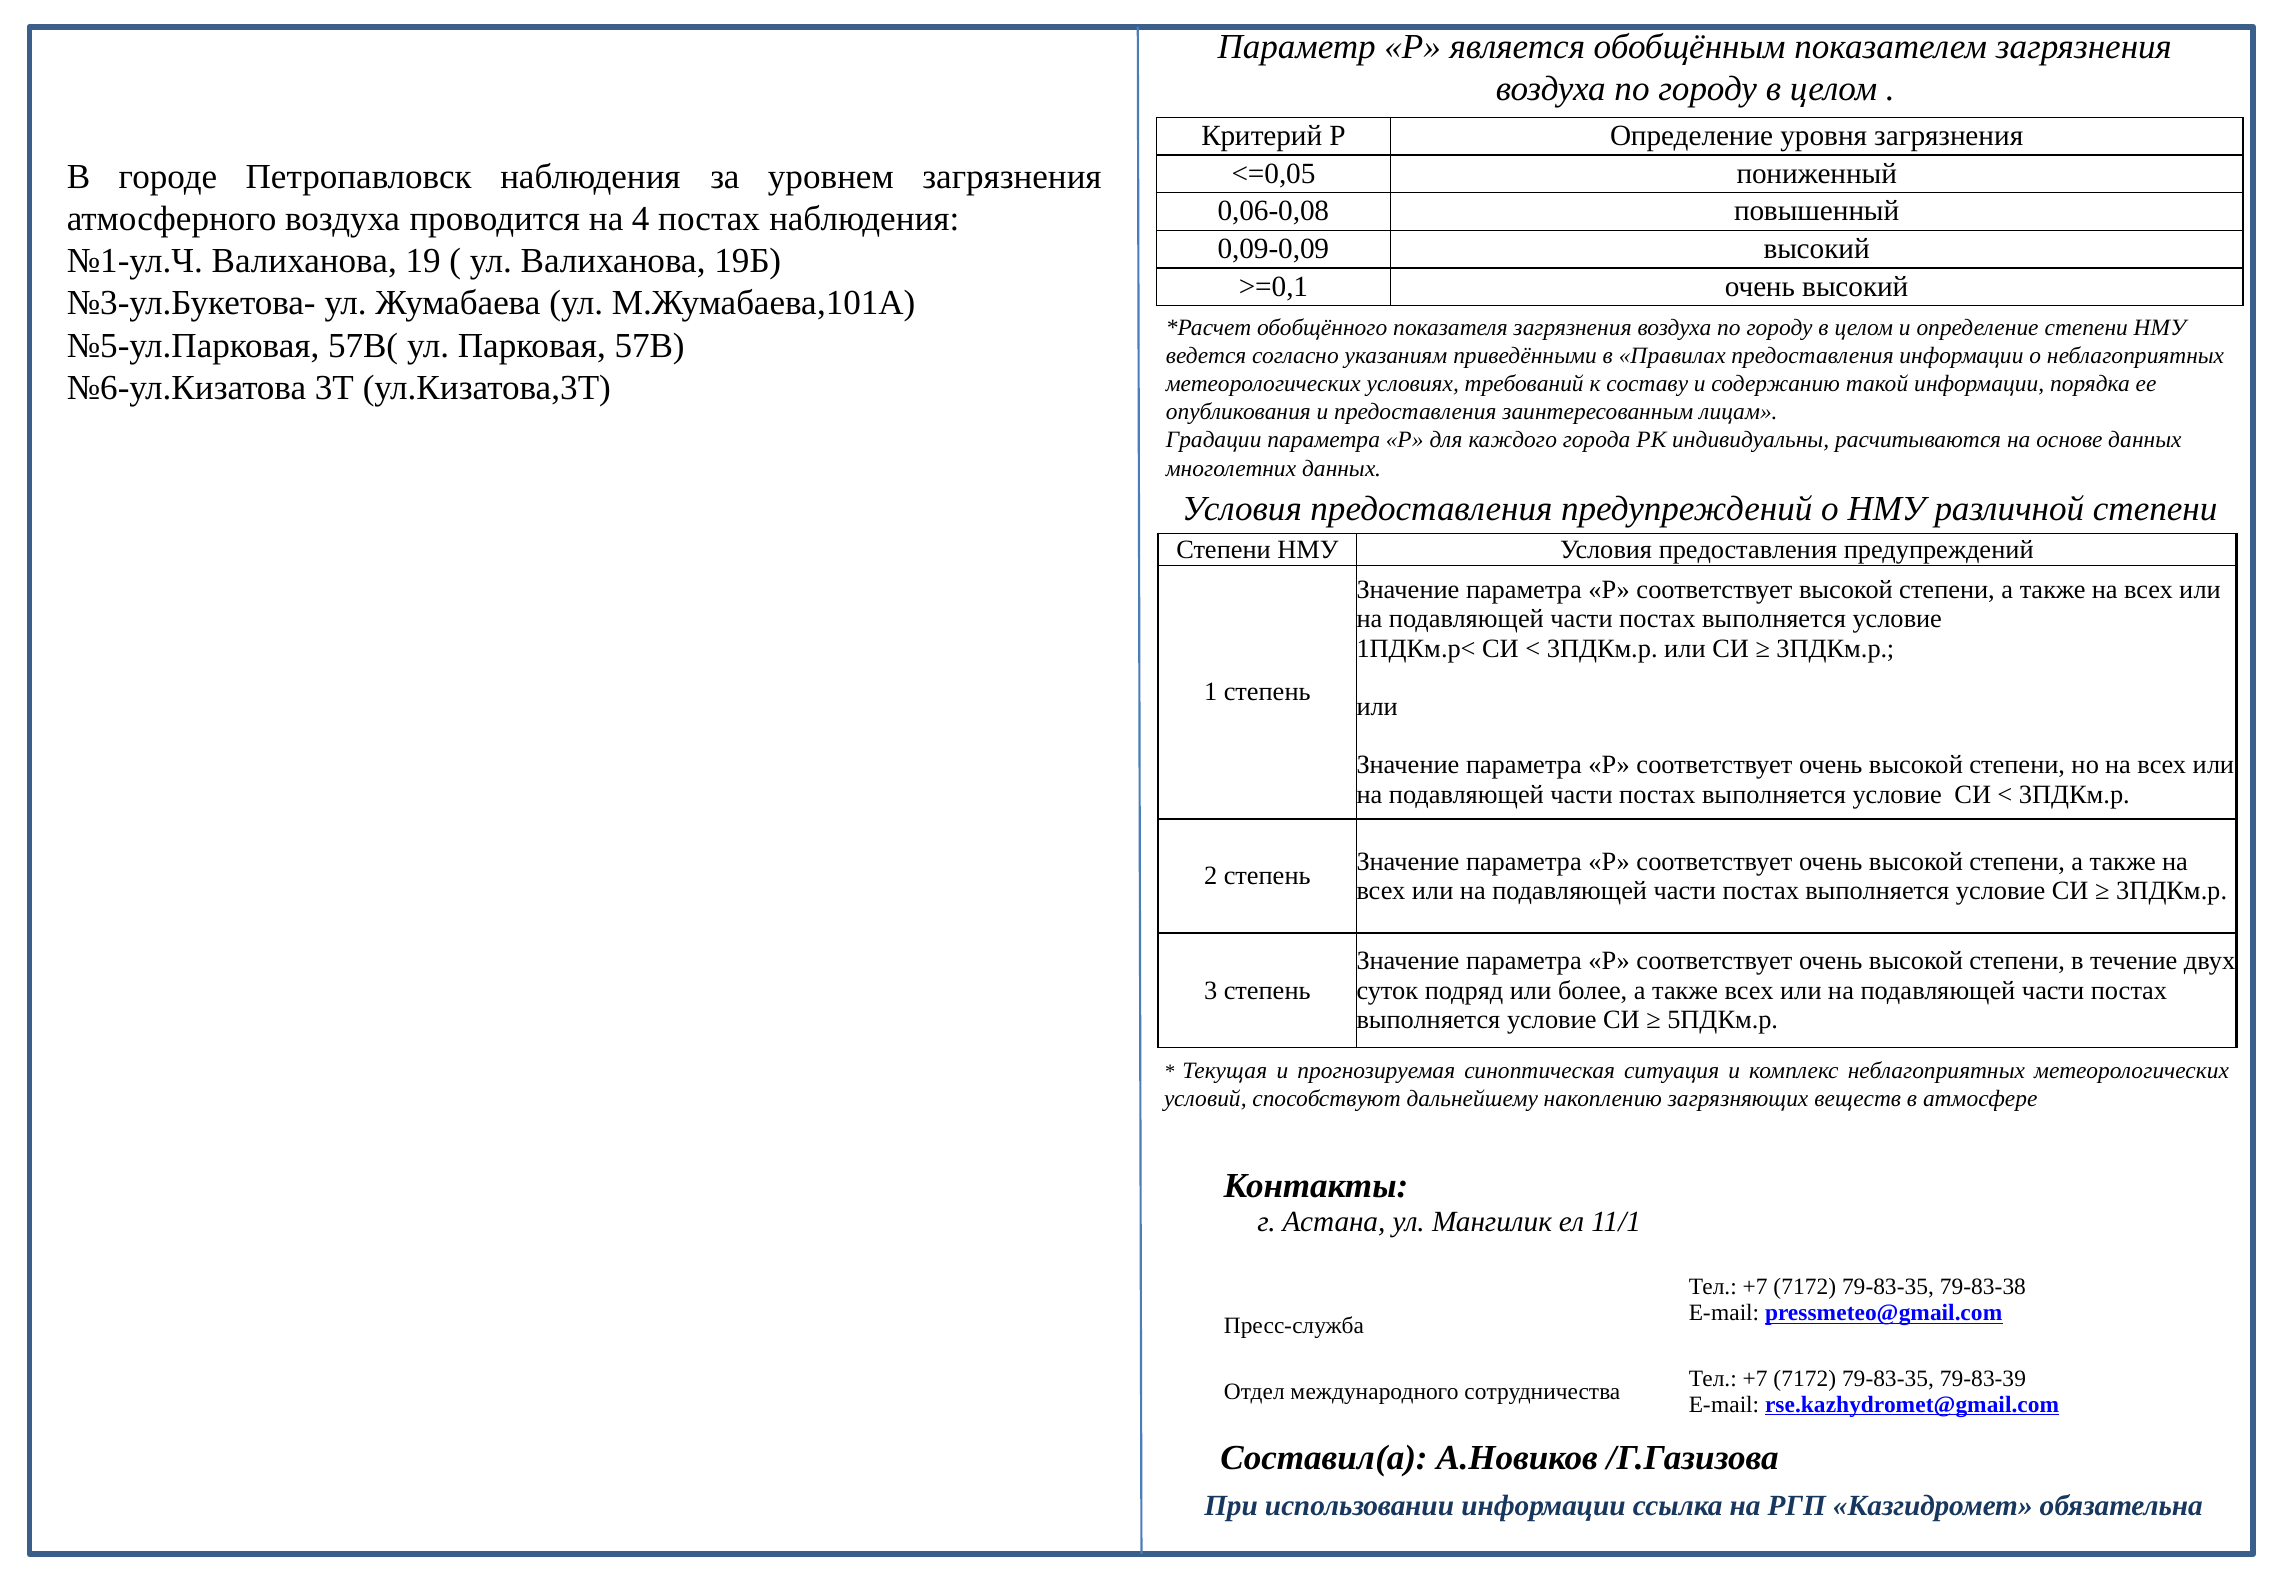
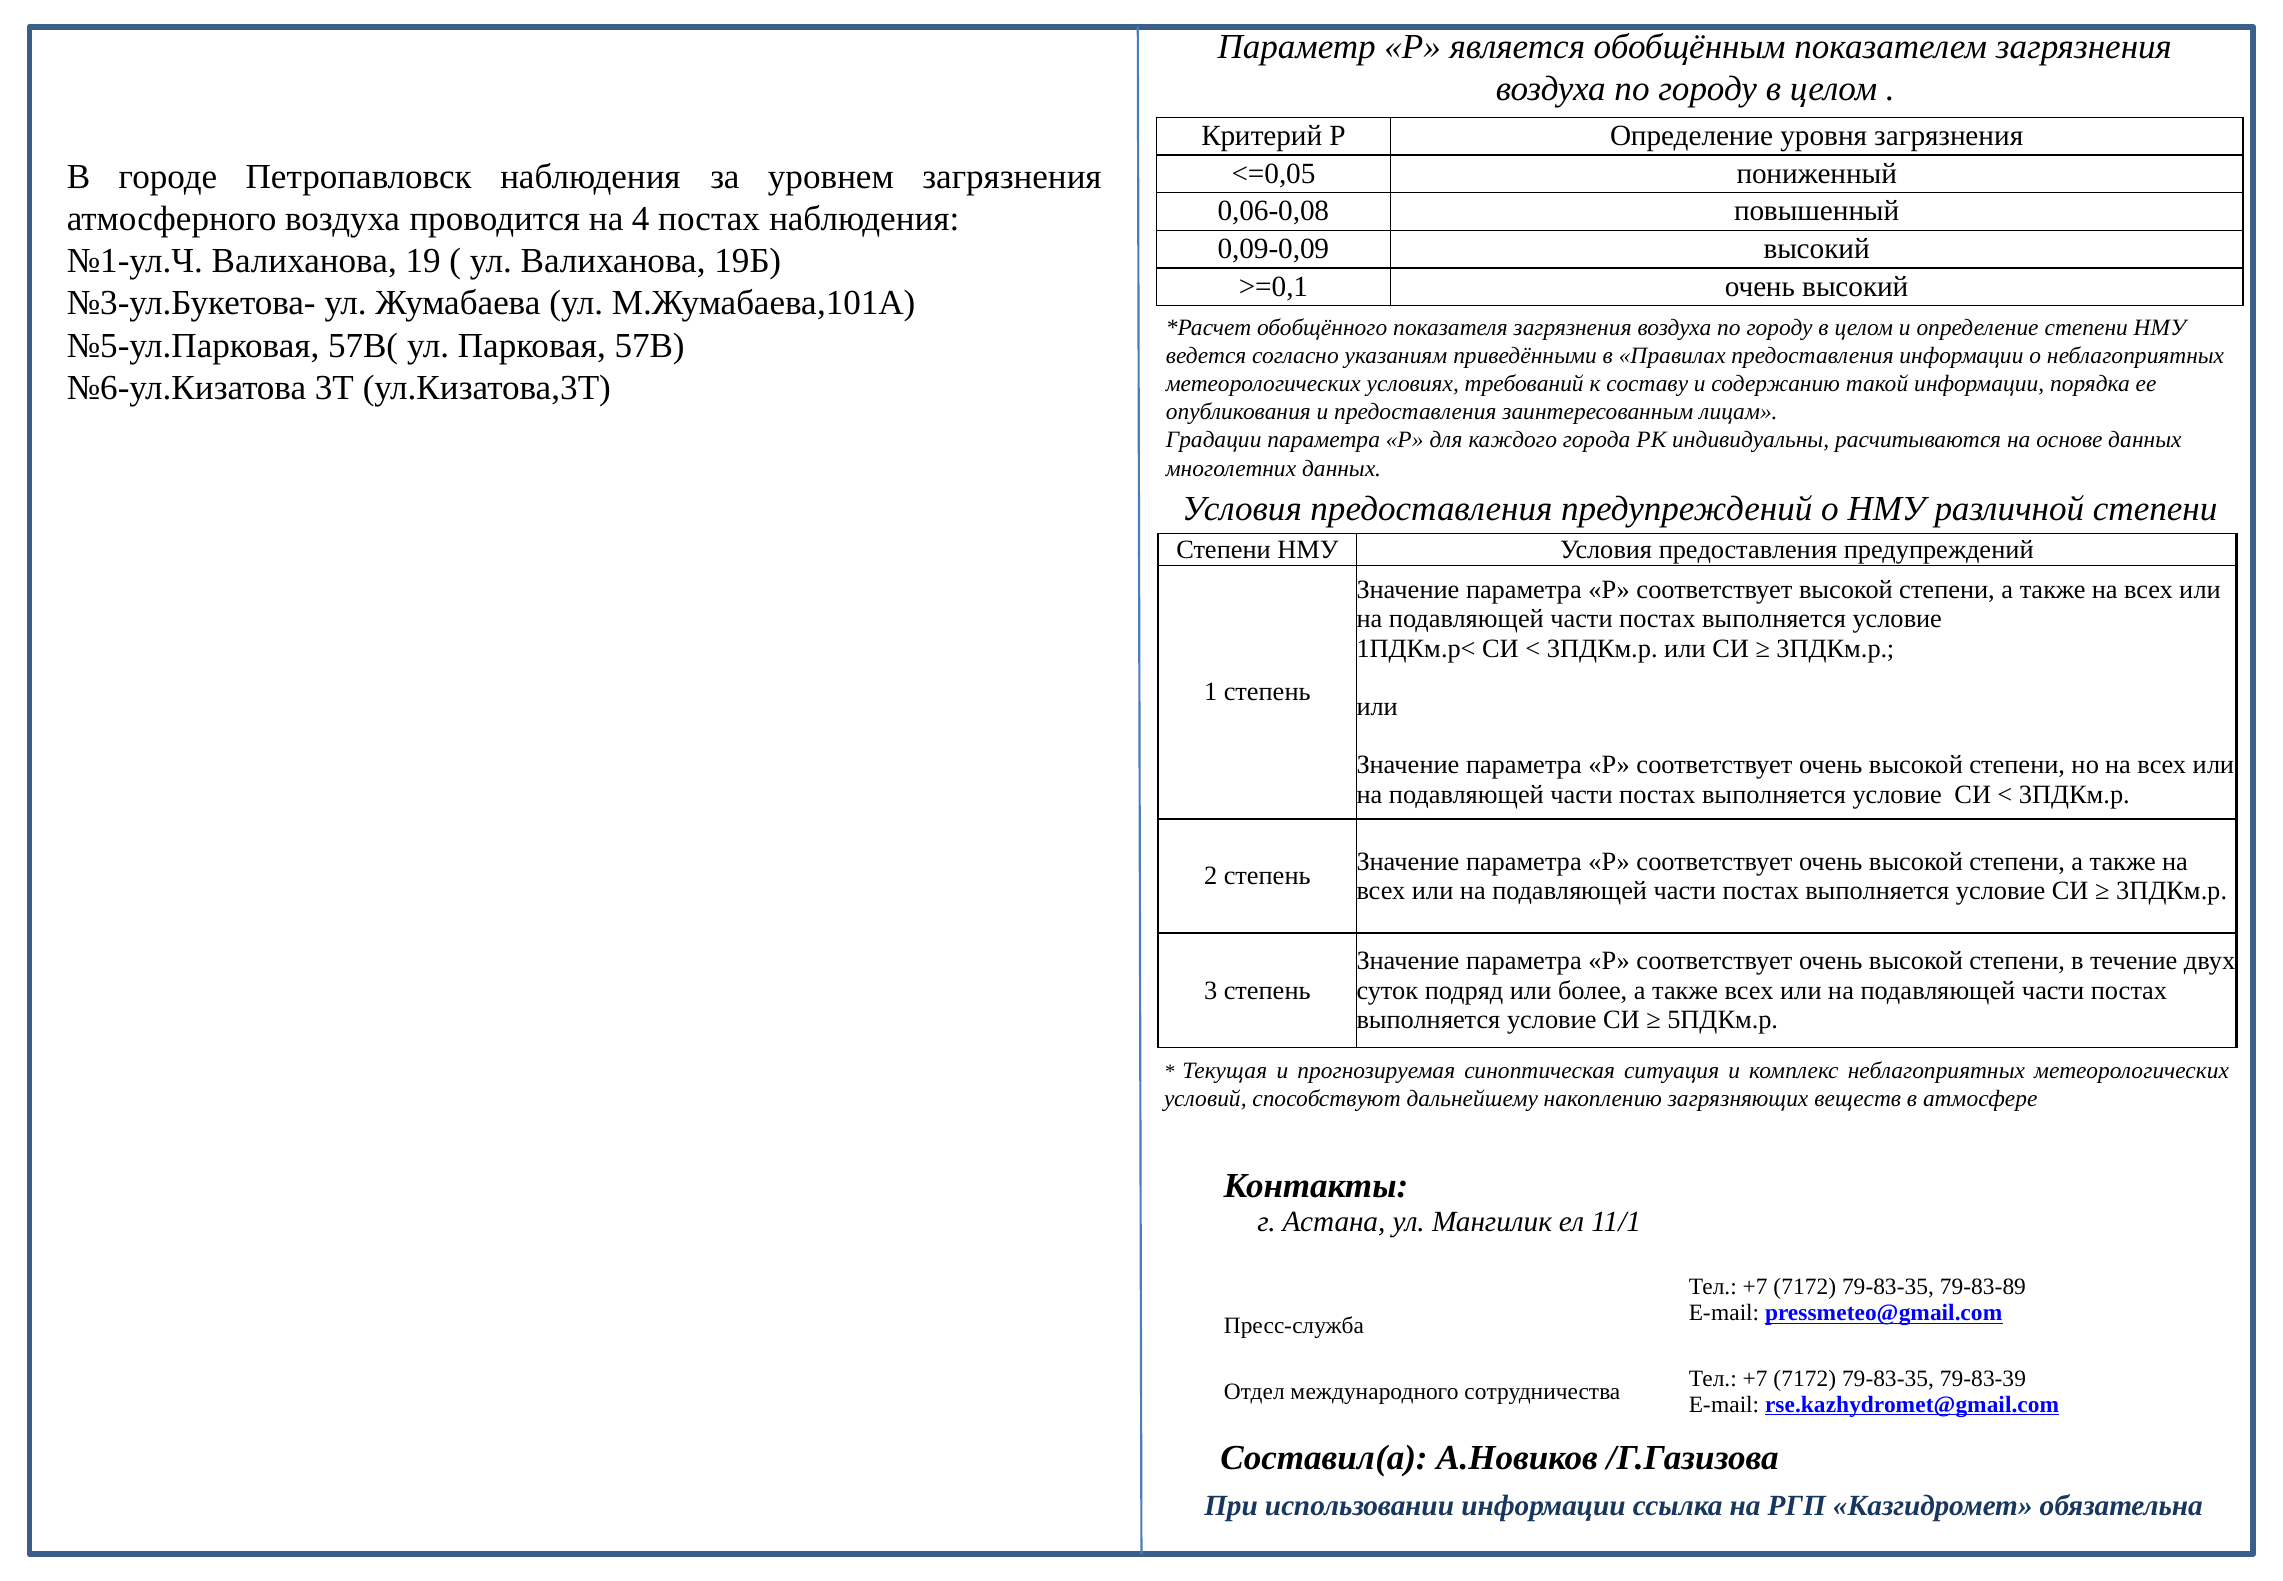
79-83-38: 79-83-38 -> 79-83-89
